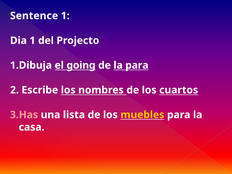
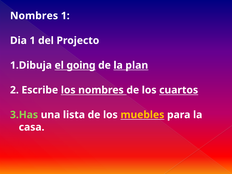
Sentence at (34, 16): Sentence -> Nombres
la para: para -> plan
3.Has colour: pink -> light green
